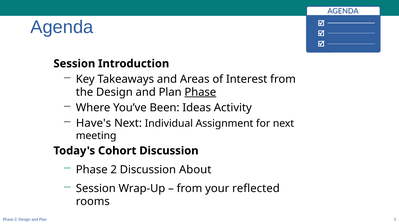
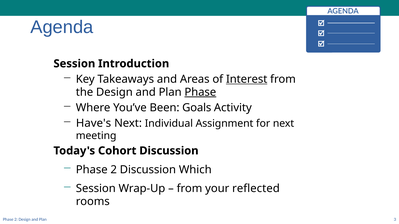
Interest underline: none -> present
Ideas: Ideas -> Goals
About: About -> Which
